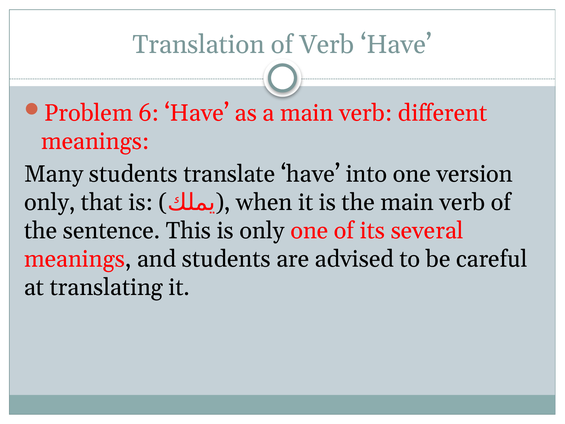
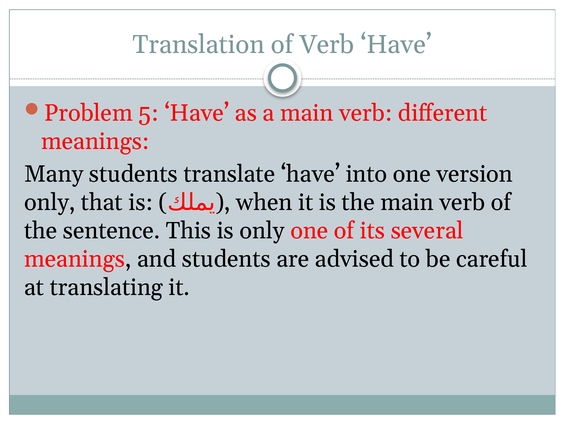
6: 6 -> 5
